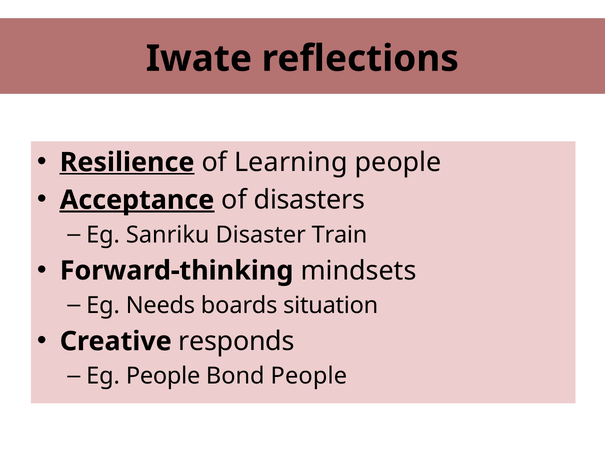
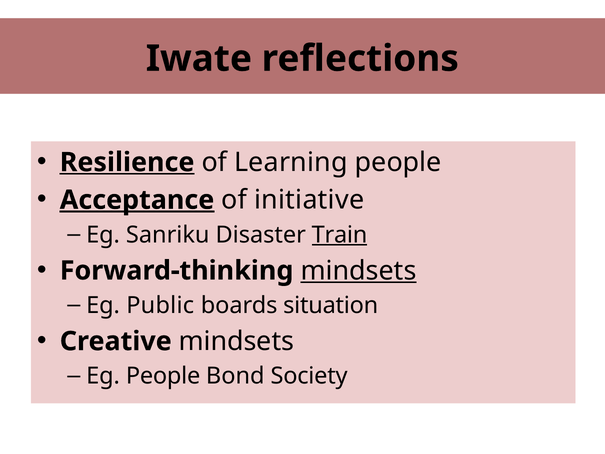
disasters: disasters -> initiative
Train underline: none -> present
mindsets at (359, 270) underline: none -> present
Needs: Needs -> Public
Creative responds: responds -> mindsets
Bond People: People -> Society
